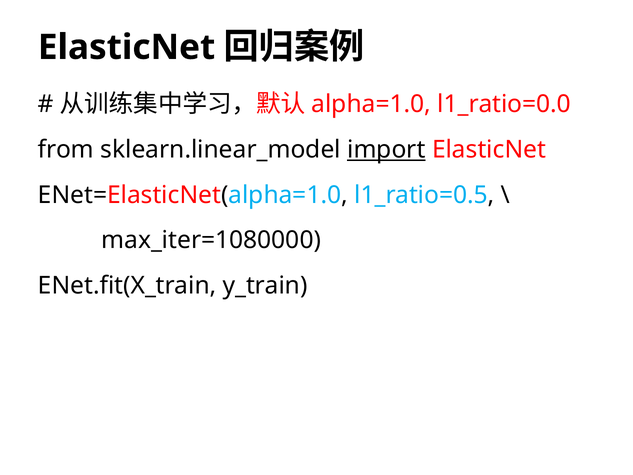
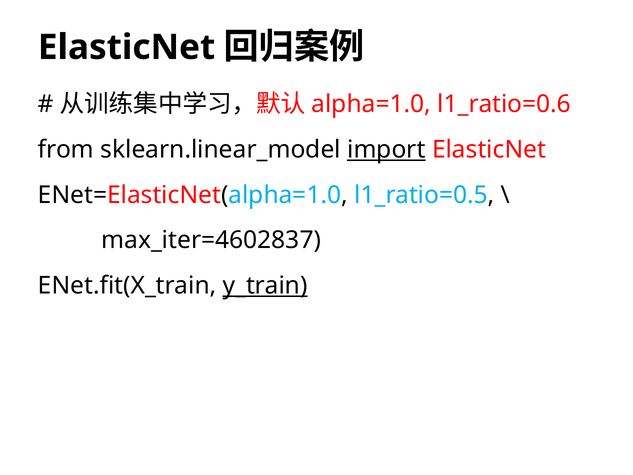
l1_ratio=0.0: l1_ratio=0.0 -> l1_ratio=0.6
max_iter=1080000: max_iter=1080000 -> max_iter=4602837
y_train underline: none -> present
